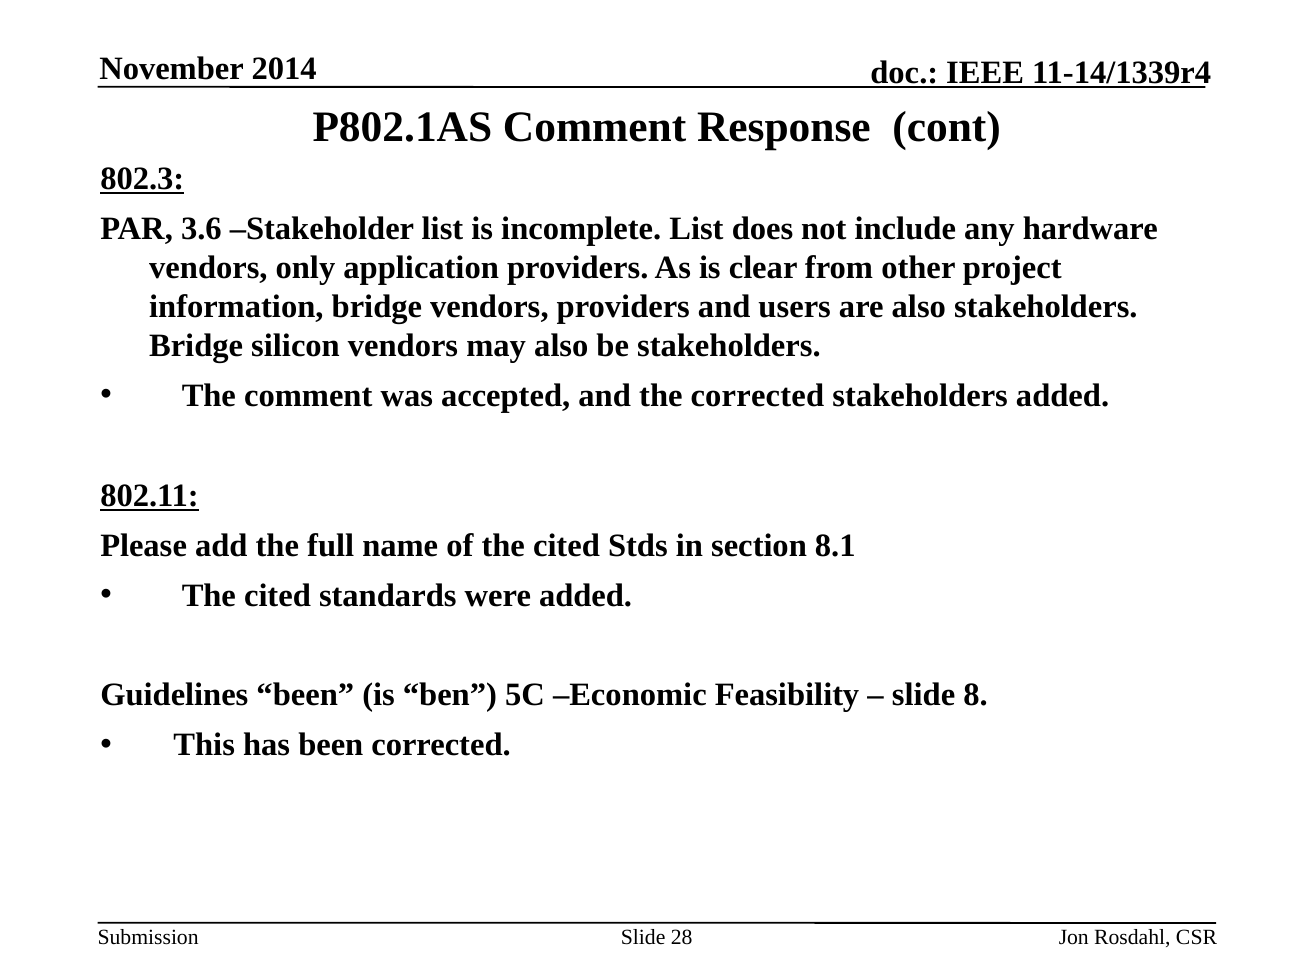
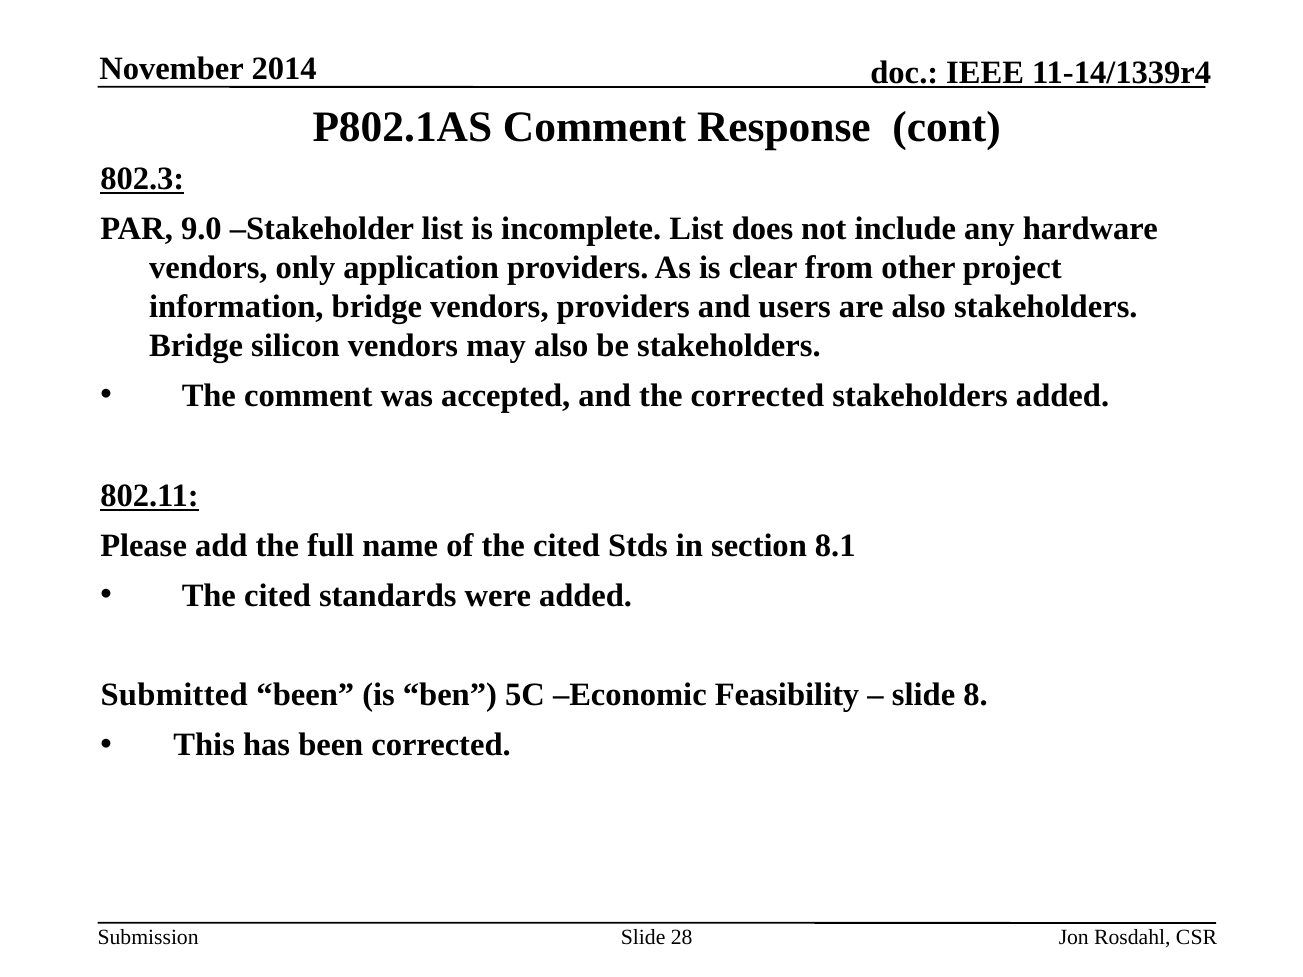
3.6: 3.6 -> 9.0
Guidelines: Guidelines -> Submitted
